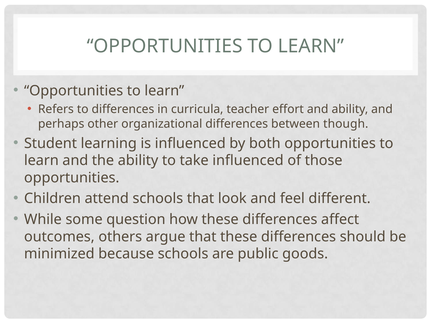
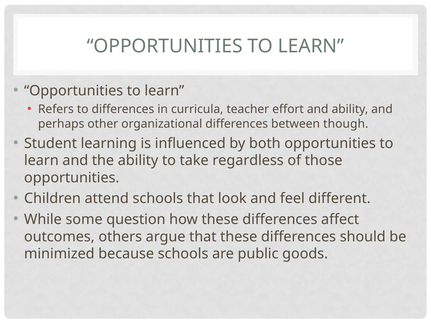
take influenced: influenced -> regardless
